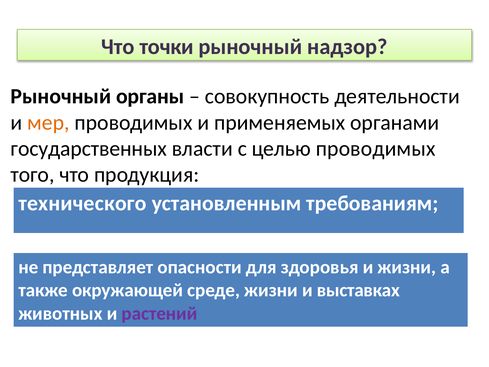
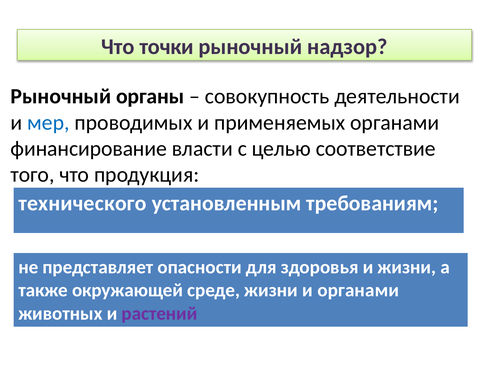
мер colour: orange -> blue
государственных: государственных -> финансирование
целью проводимых: проводимых -> соответствие
и выставках: выставках -> органами
